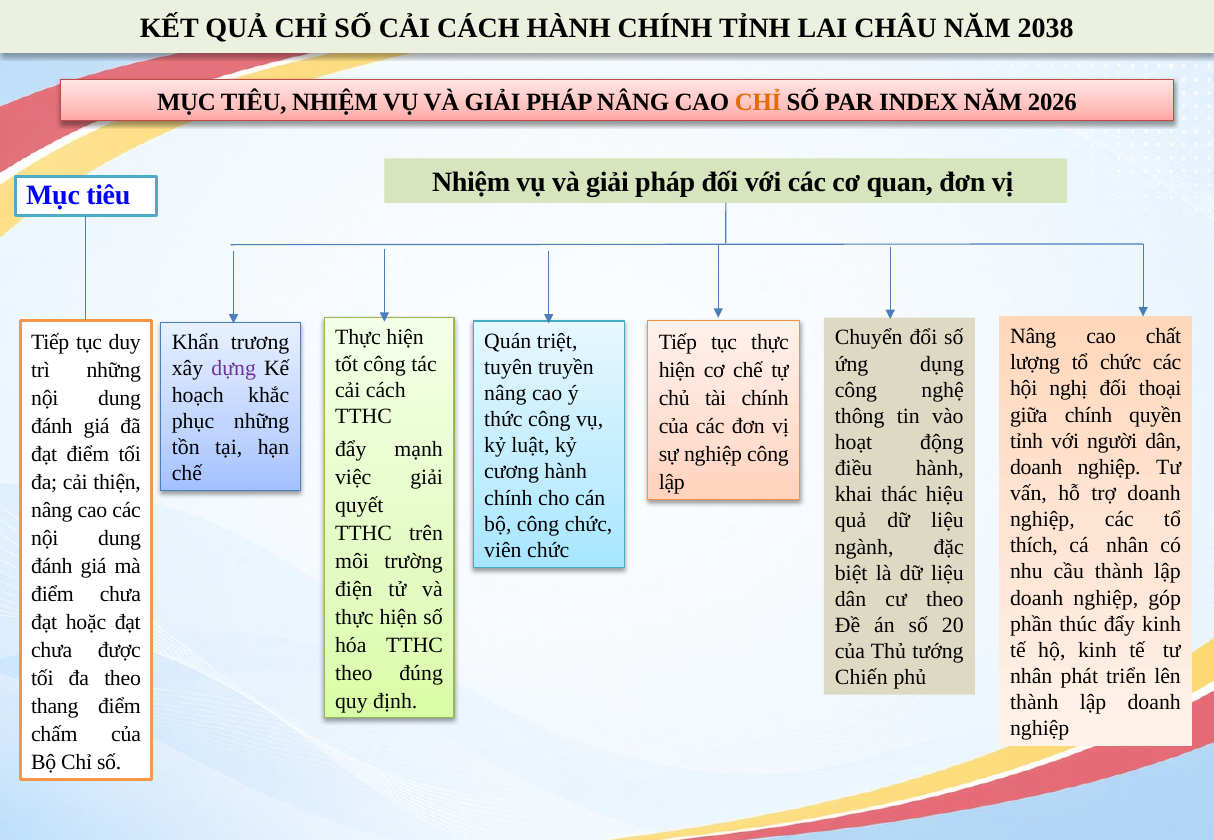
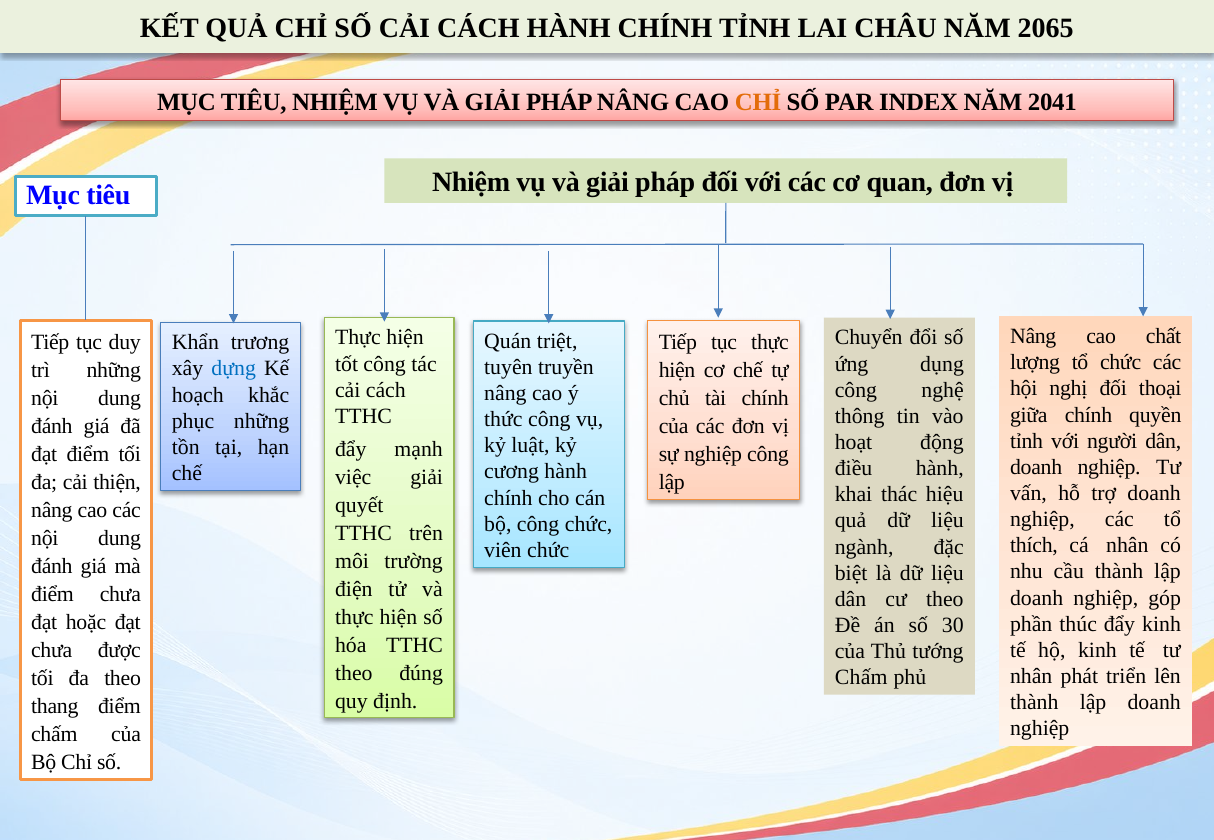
2038: 2038 -> 2065
2026: 2026 -> 2041
dựng colour: purple -> blue
20: 20 -> 30
Chiến at (861, 678): Chiến -> Chấm
